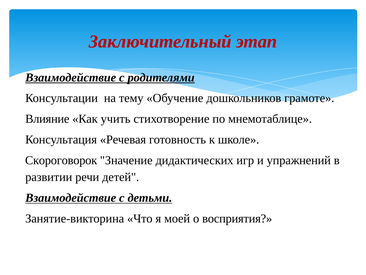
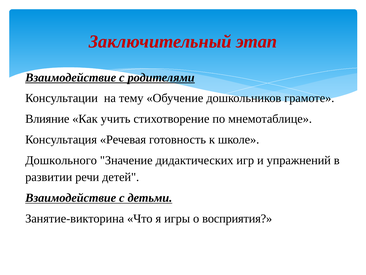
Скороговорок: Скороговорок -> Дошкольного
моей: моей -> игры
